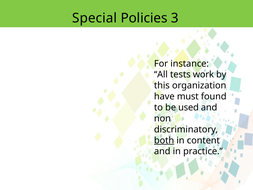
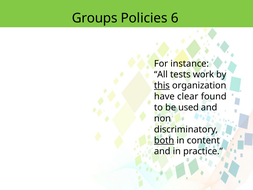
Special: Special -> Groups
3: 3 -> 6
this underline: none -> present
must: must -> clear
